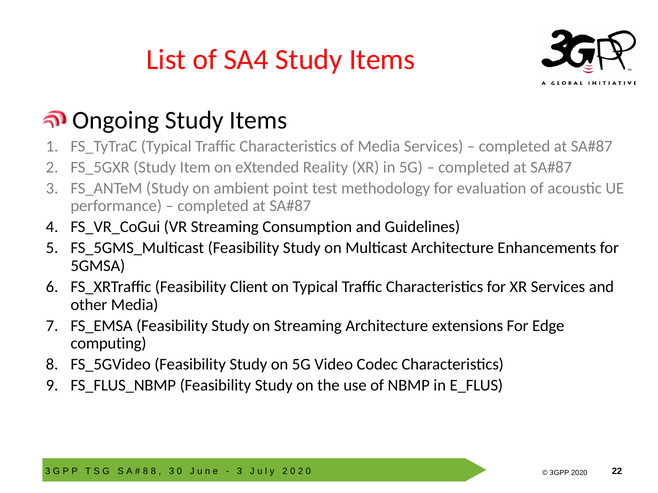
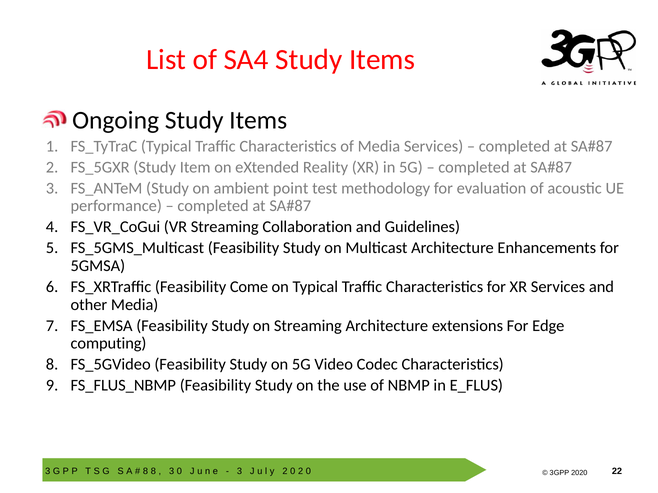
Consumption: Consumption -> Collaboration
Client: Client -> Come
